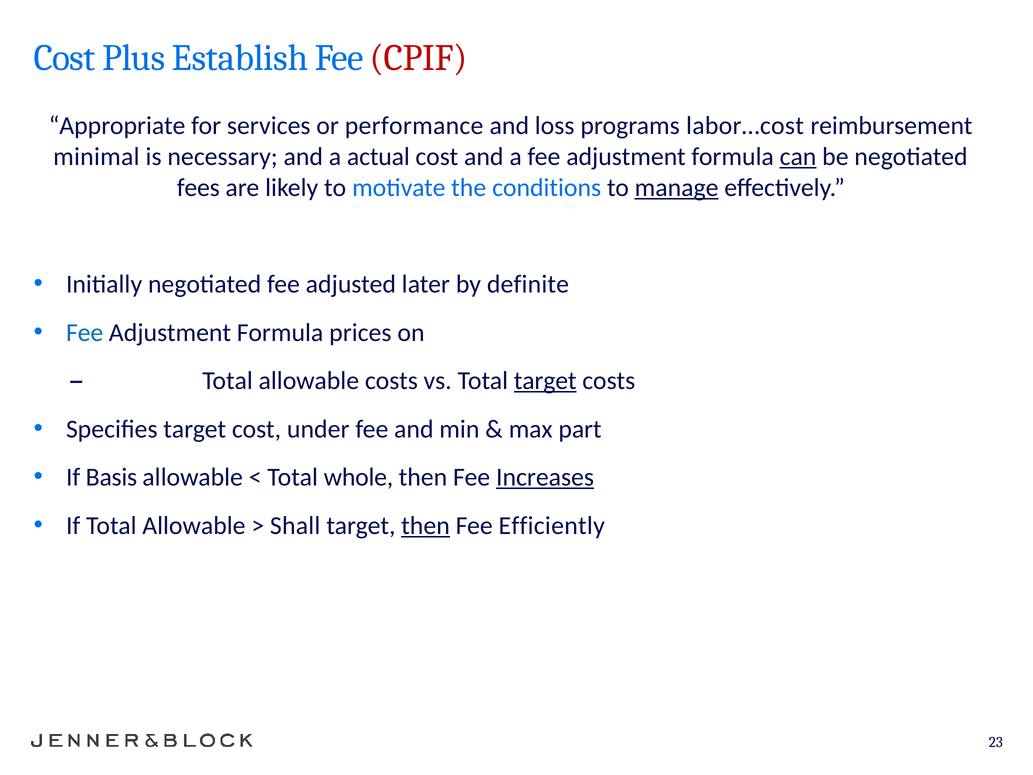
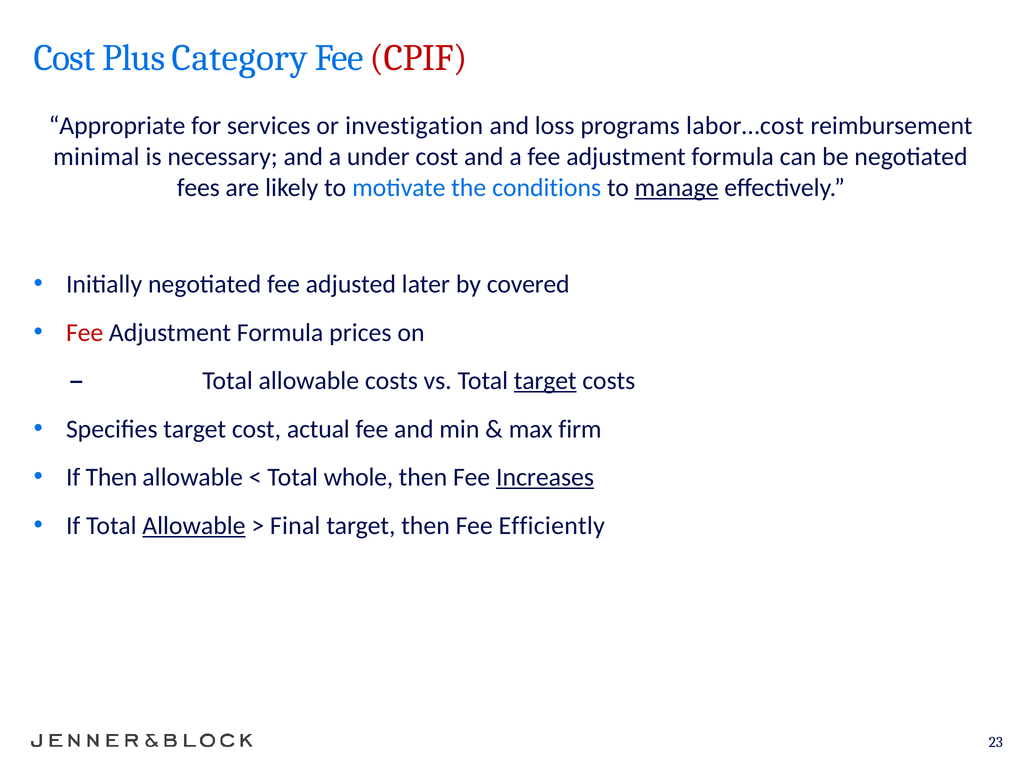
Establish: Establish -> Category
performance: performance -> investigation
actual: actual -> under
can underline: present -> none
definite: definite -> covered
Fee at (85, 332) colour: blue -> red
under: under -> actual
part: part -> firm
If Basis: Basis -> Then
Allowable at (194, 525) underline: none -> present
Shall: Shall -> Final
then at (426, 525) underline: present -> none
